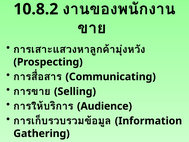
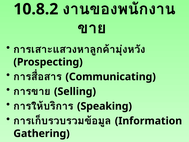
Audience: Audience -> Speaking
